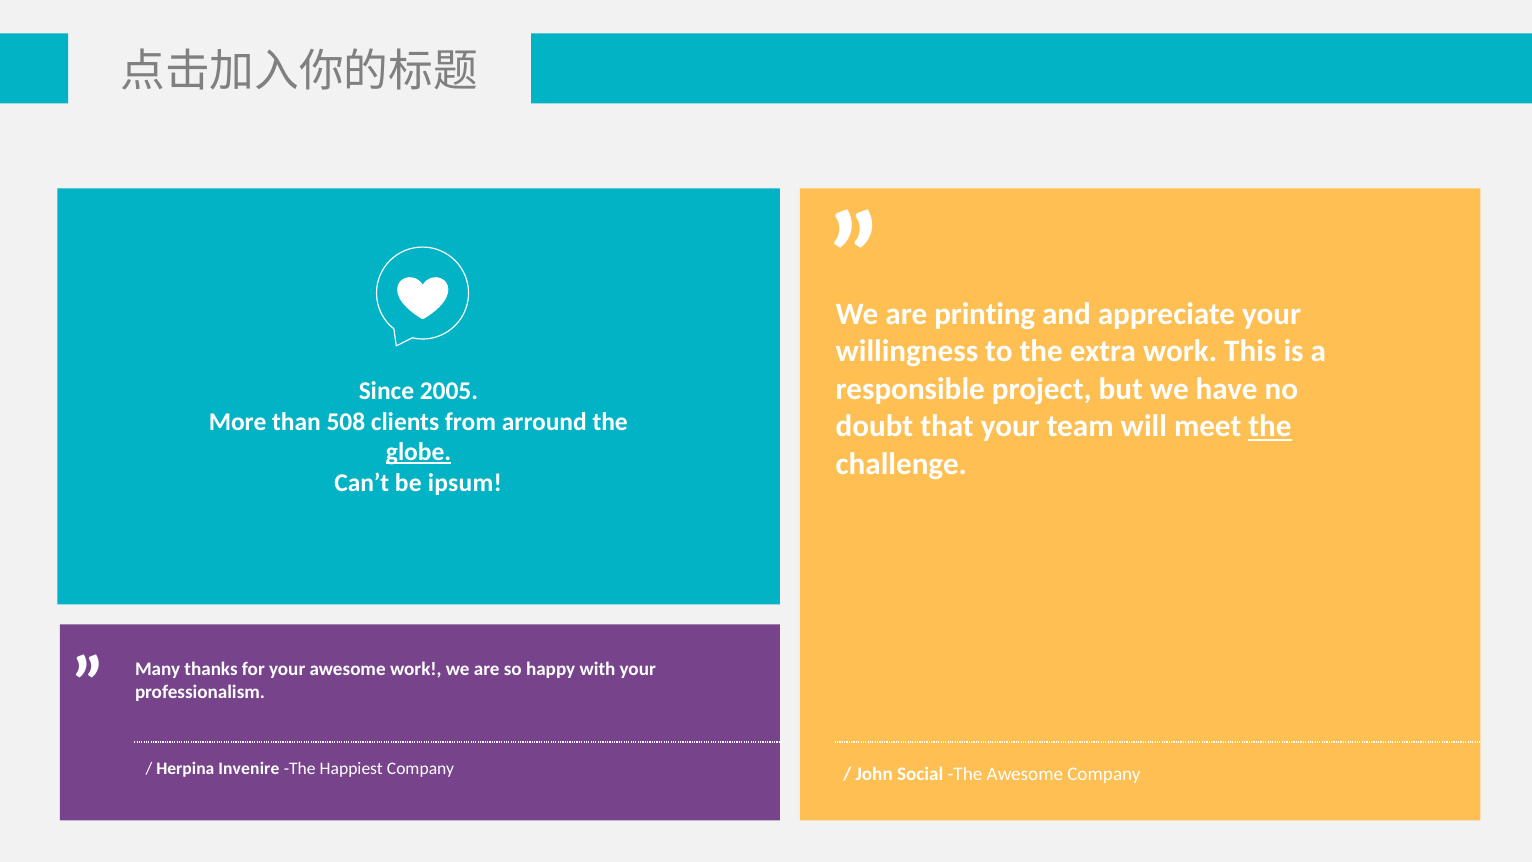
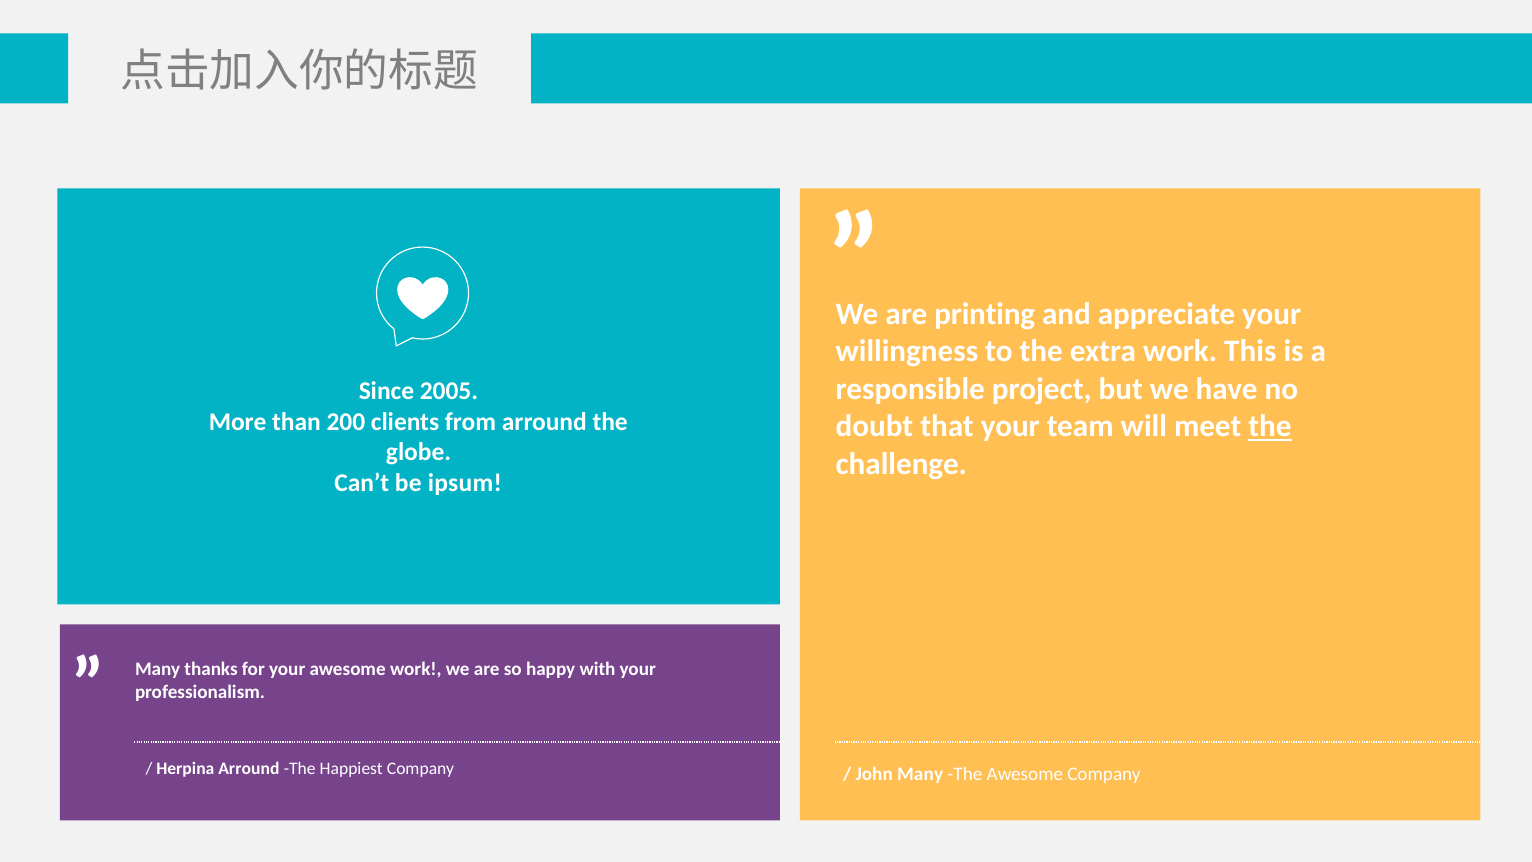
508: 508 -> 200
globe underline: present -> none
Herpina Invenire: Invenire -> Arround
John Social: Social -> Many
